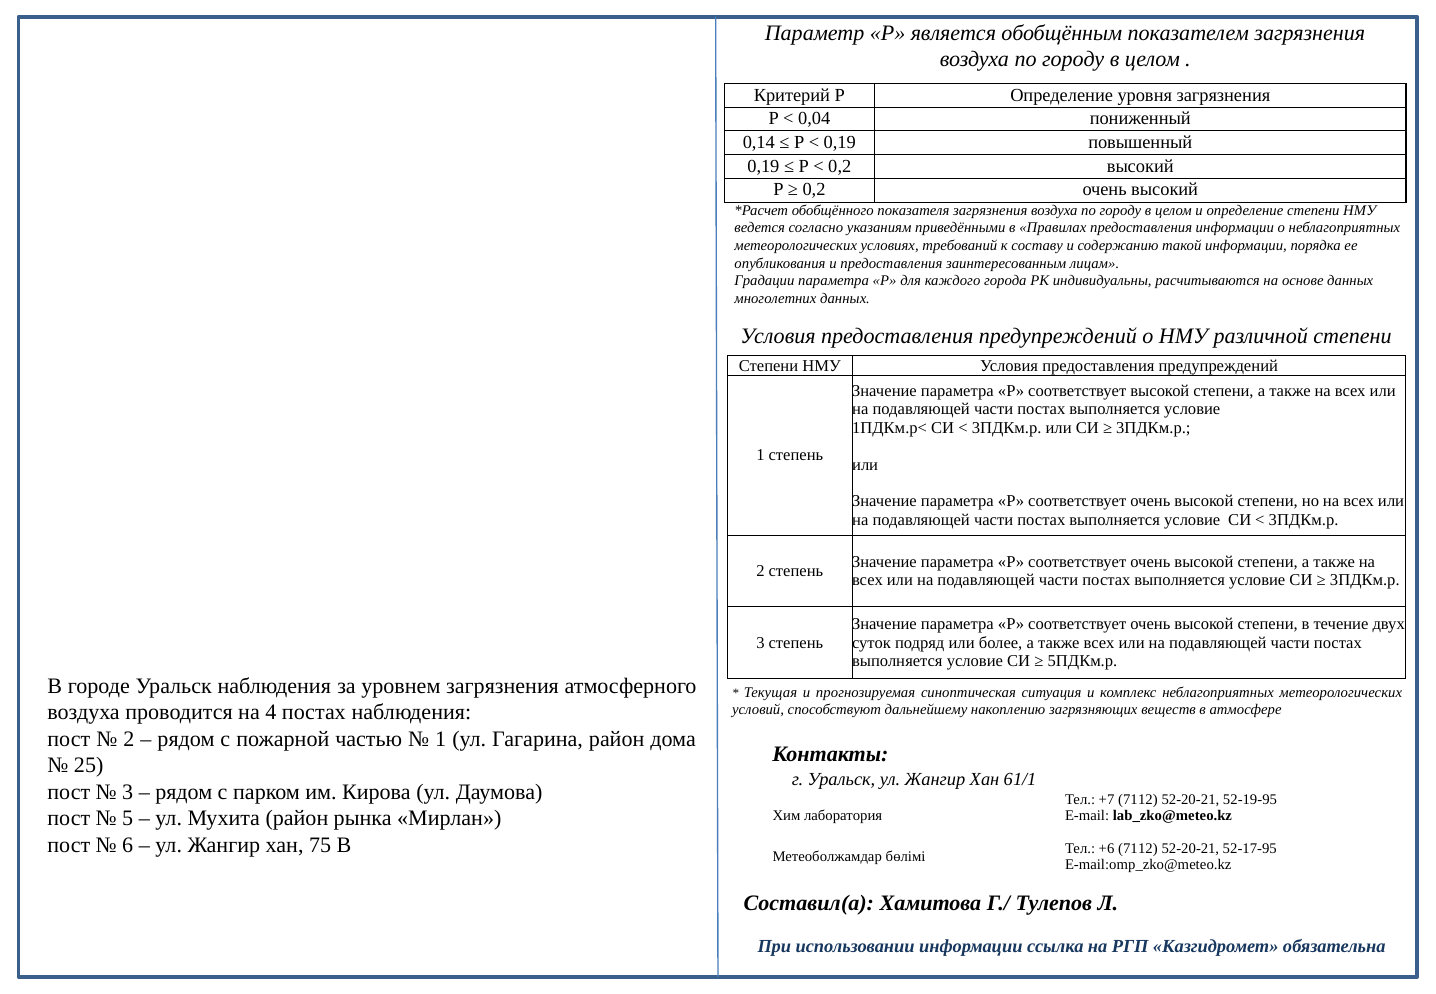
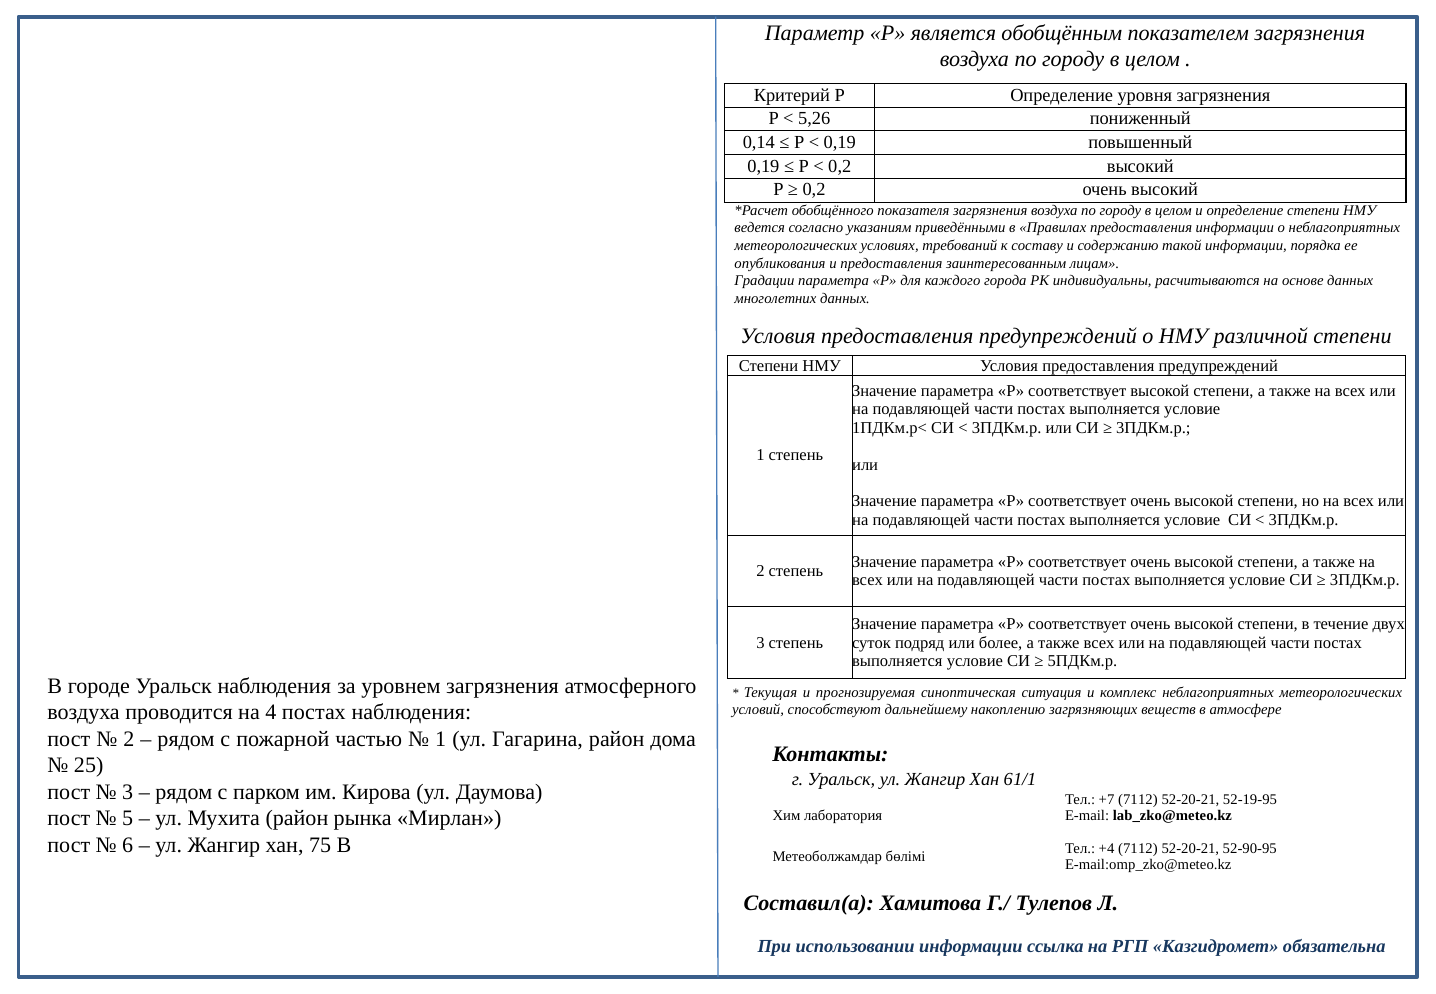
0,04: 0,04 -> 5,26
+6: +6 -> +4
52-17-95: 52-17-95 -> 52-90-95
